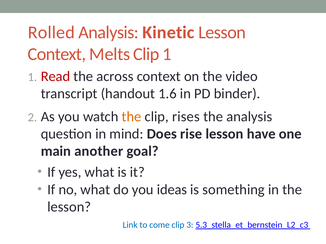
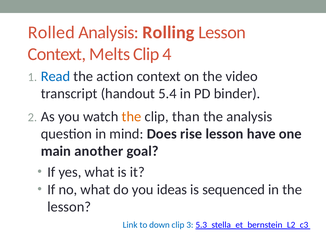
Kinetic: Kinetic -> Rolling
Clip 1: 1 -> 4
Read colour: red -> blue
across: across -> action
1.6: 1.6 -> 5.4
rises: rises -> than
something: something -> sequenced
come: come -> down
